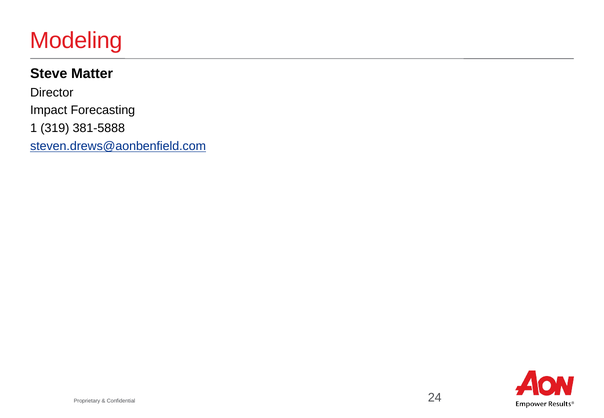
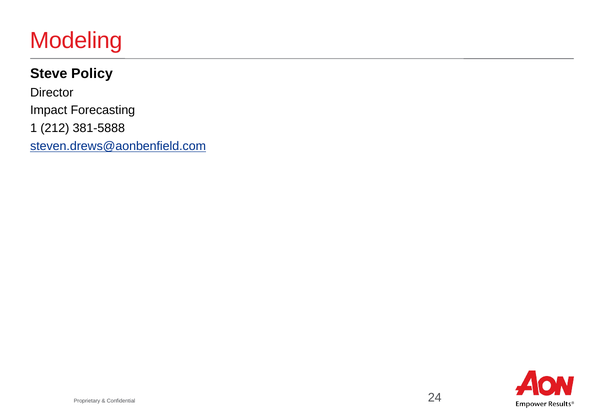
Matter: Matter -> Policy
319: 319 -> 212
